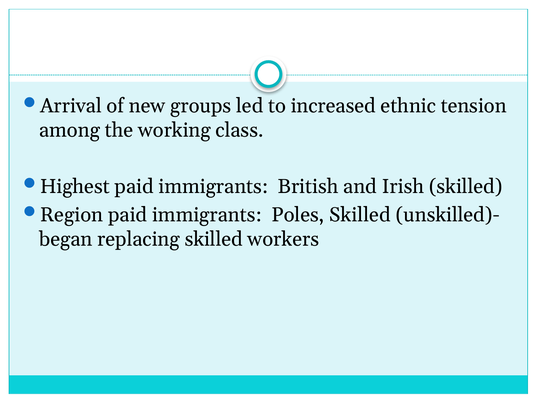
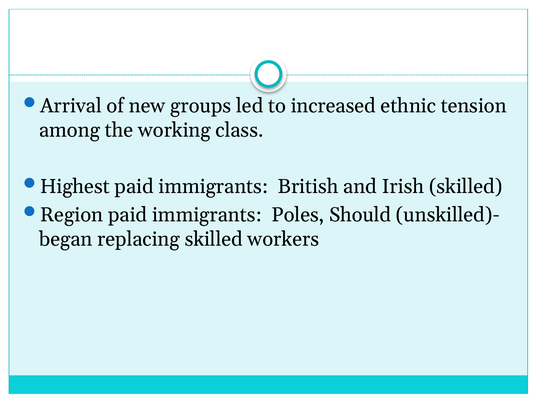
Poles Skilled: Skilled -> Should
